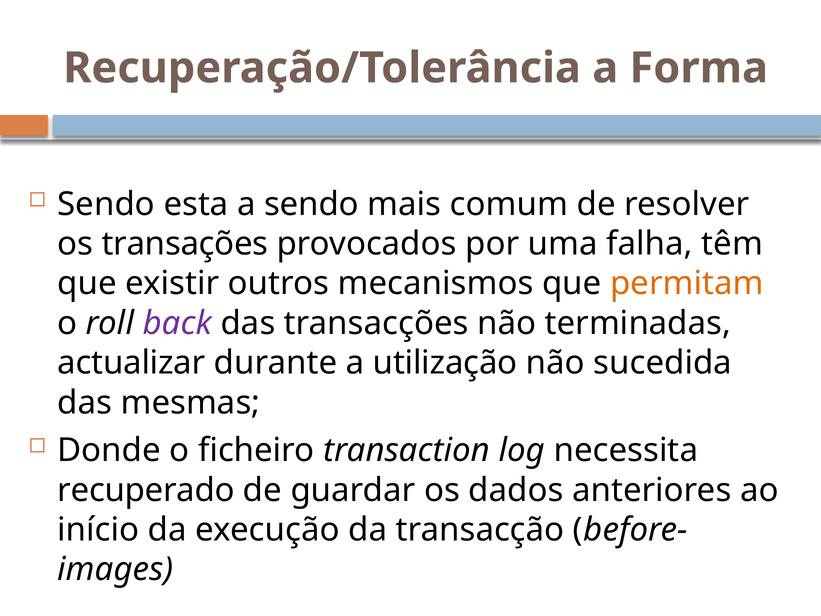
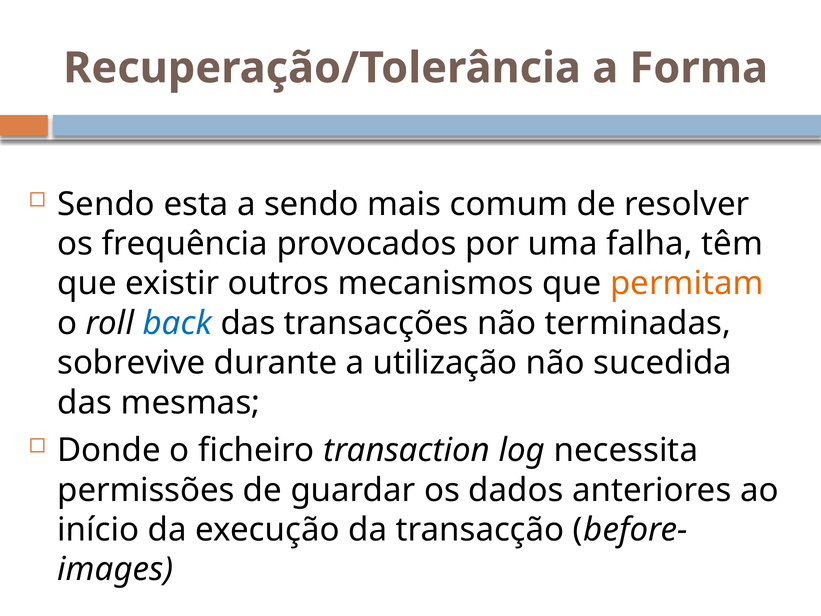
transações: transações -> frequência
back colour: purple -> blue
actualizar: actualizar -> sobrevive
recuperado: recuperado -> permissões
